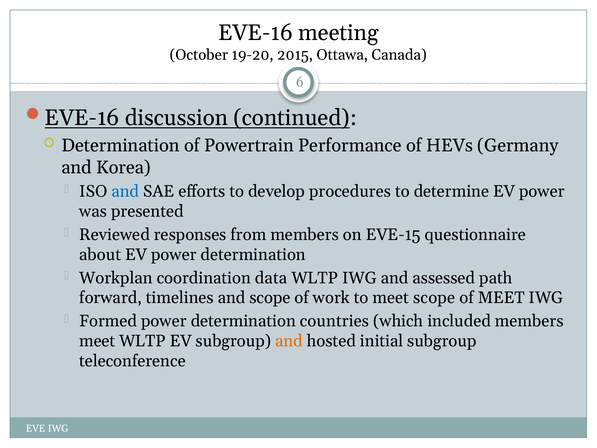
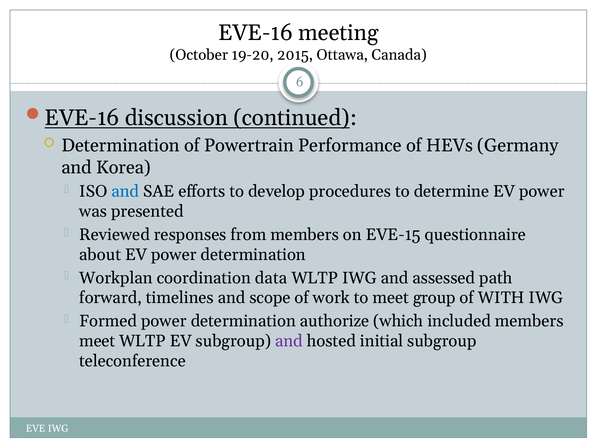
meet scope: scope -> group
of MEET: MEET -> WITH
countries: countries -> authorize
and at (289, 341) colour: orange -> purple
